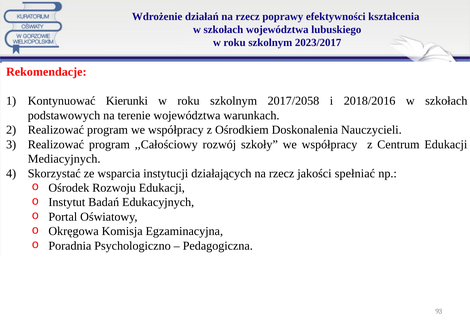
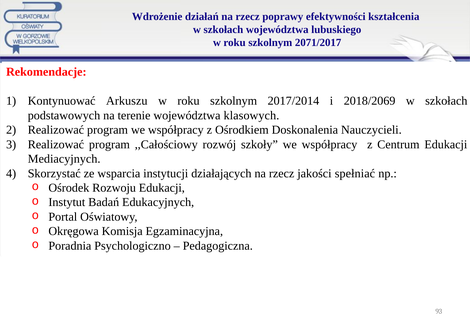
2023/2017: 2023/2017 -> 2071/2017
Kierunki: Kierunki -> Arkuszu
2017/2058: 2017/2058 -> 2017/2014
2018/2016: 2018/2016 -> 2018/2069
warunkach: warunkach -> klasowych
